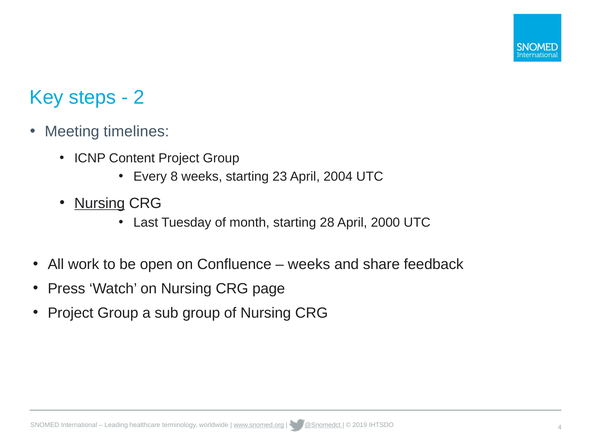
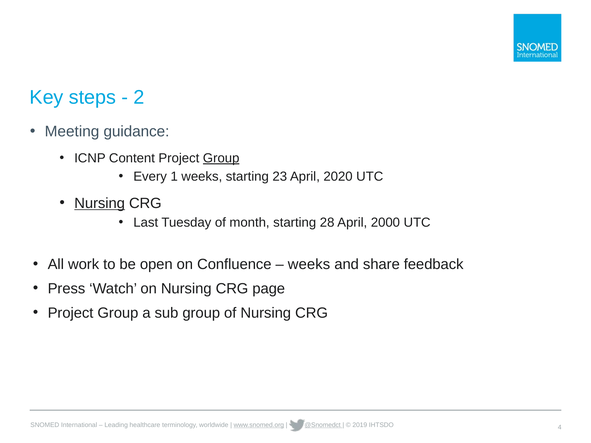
timelines: timelines -> guidance
Group at (221, 158) underline: none -> present
8: 8 -> 1
2004: 2004 -> 2020
